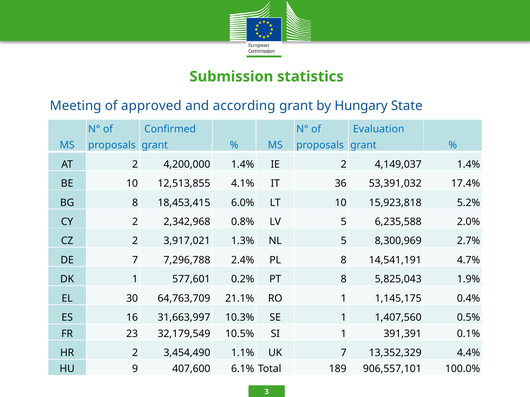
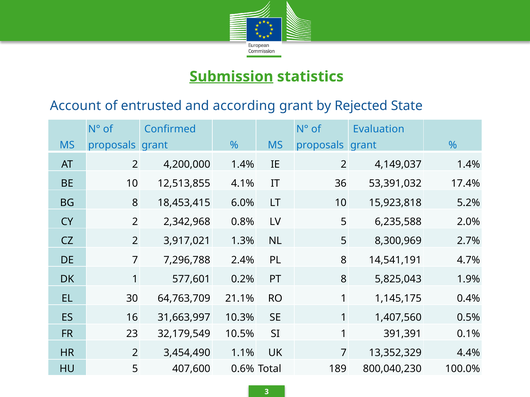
Submission underline: none -> present
Meeting: Meeting -> Account
approved: approved -> entrusted
Hungary: Hungary -> Rejected
HU 9: 9 -> 5
6.1%: 6.1% -> 0.6%
906,557,101: 906,557,101 -> 800,040,230
